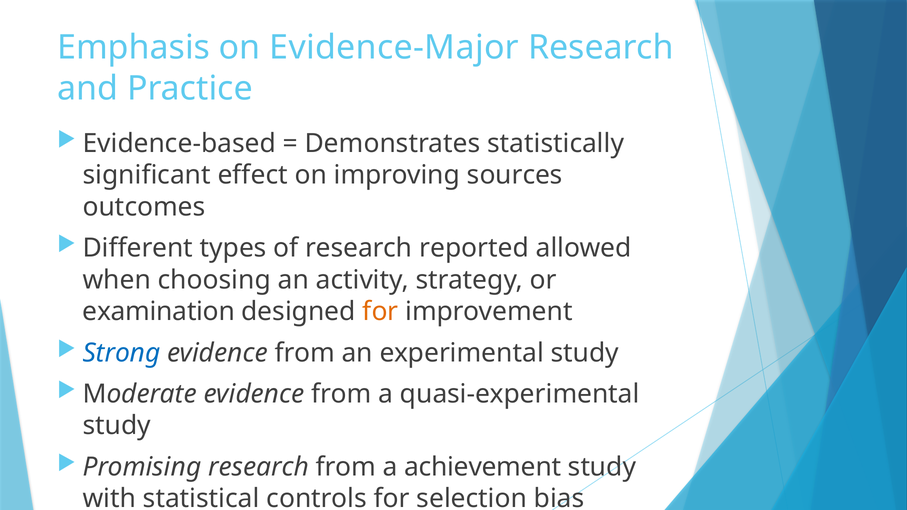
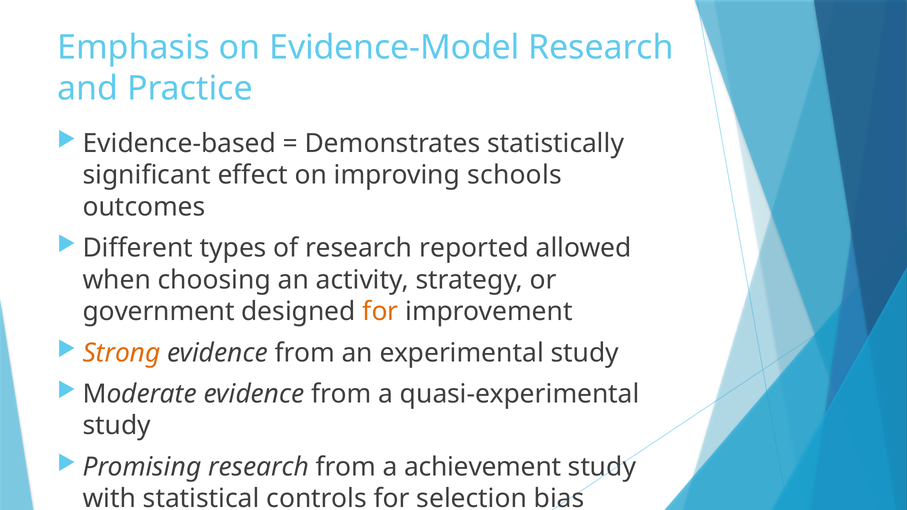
Evidence-Major: Evidence-Major -> Evidence-Model
sources: sources -> schools
examination: examination -> government
Strong colour: blue -> orange
